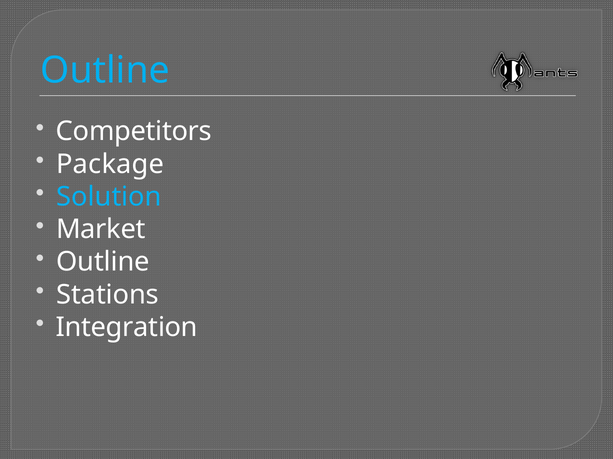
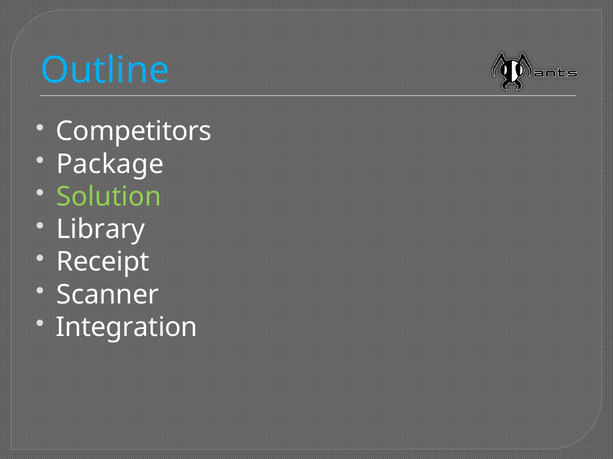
Solution colour: light blue -> light green
Market: Market -> Library
Outline at (103, 262): Outline -> Receipt
Stations: Stations -> Scanner
